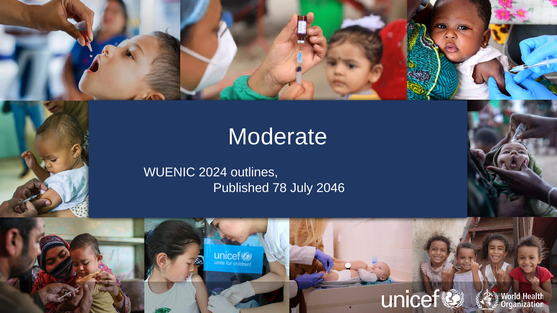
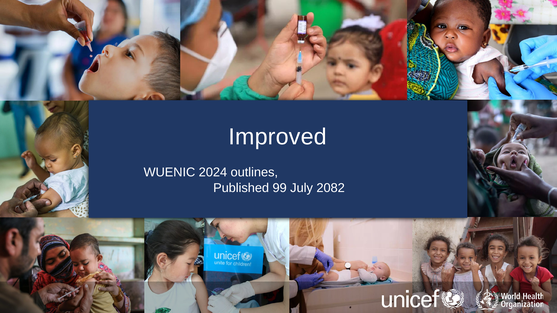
Moderate: Moderate -> Improved
78: 78 -> 99
2046: 2046 -> 2082
